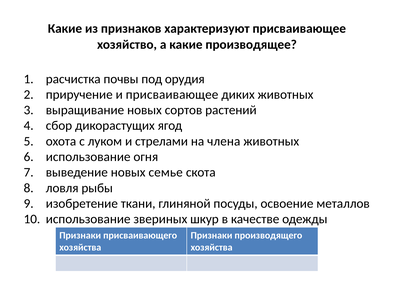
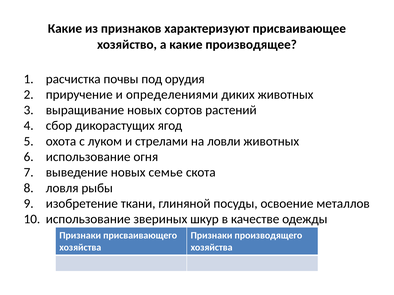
и присваивающее: присваивающее -> определениями
члена: члена -> ловли
